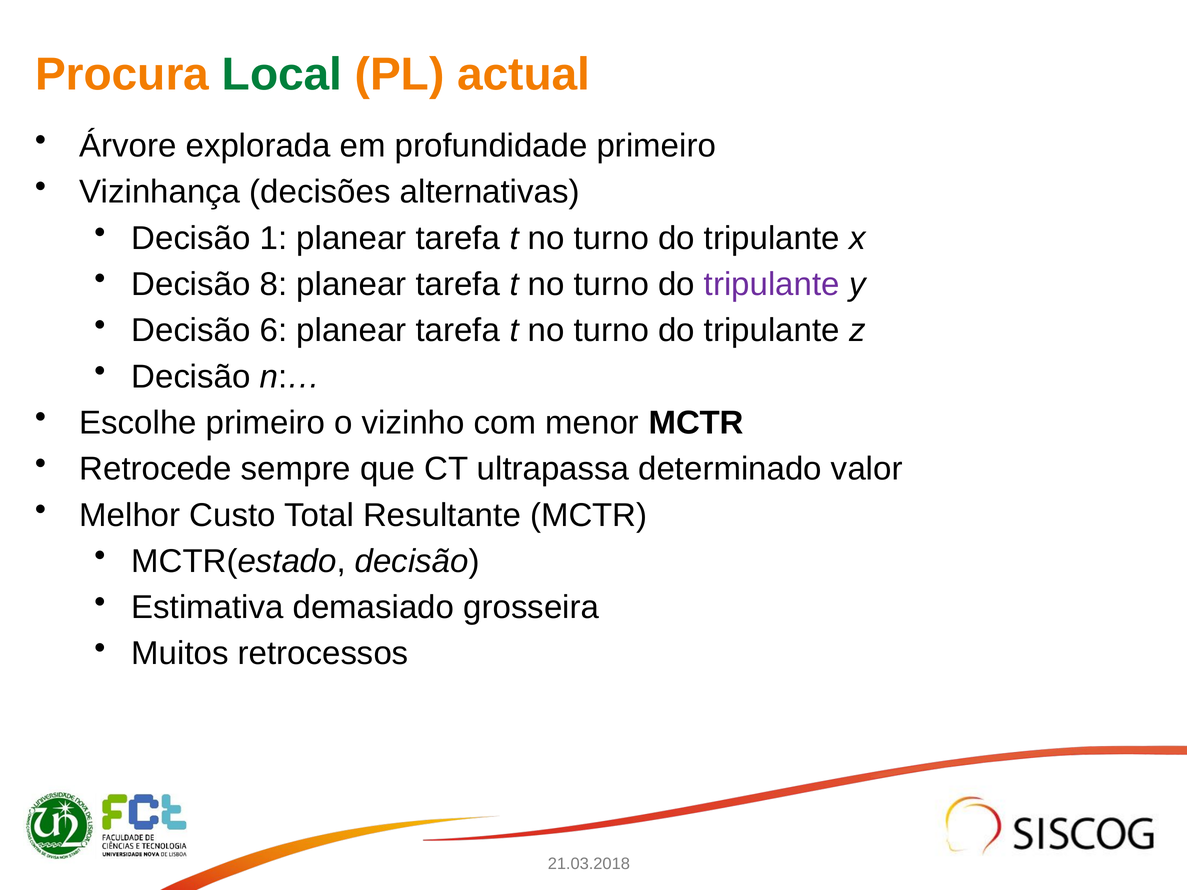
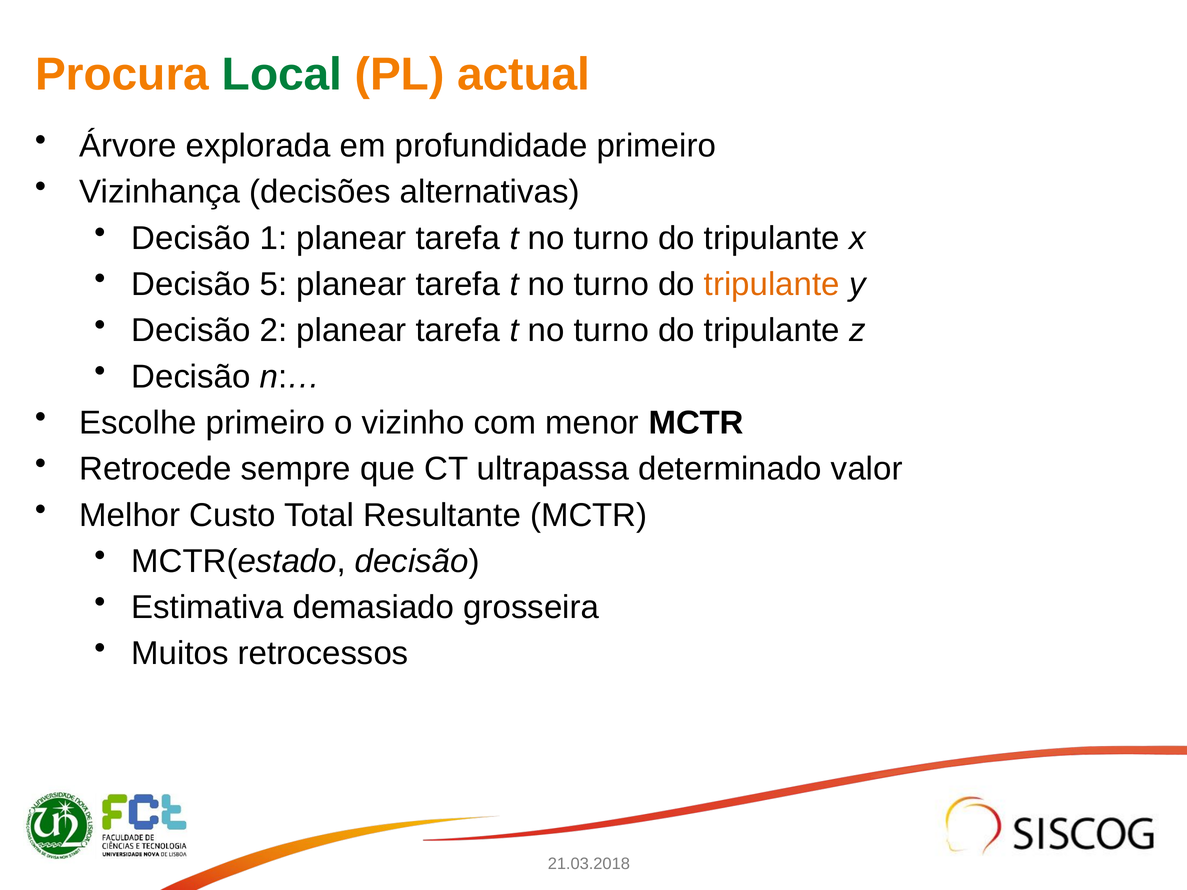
8: 8 -> 5
tripulante at (772, 284) colour: purple -> orange
6: 6 -> 2
